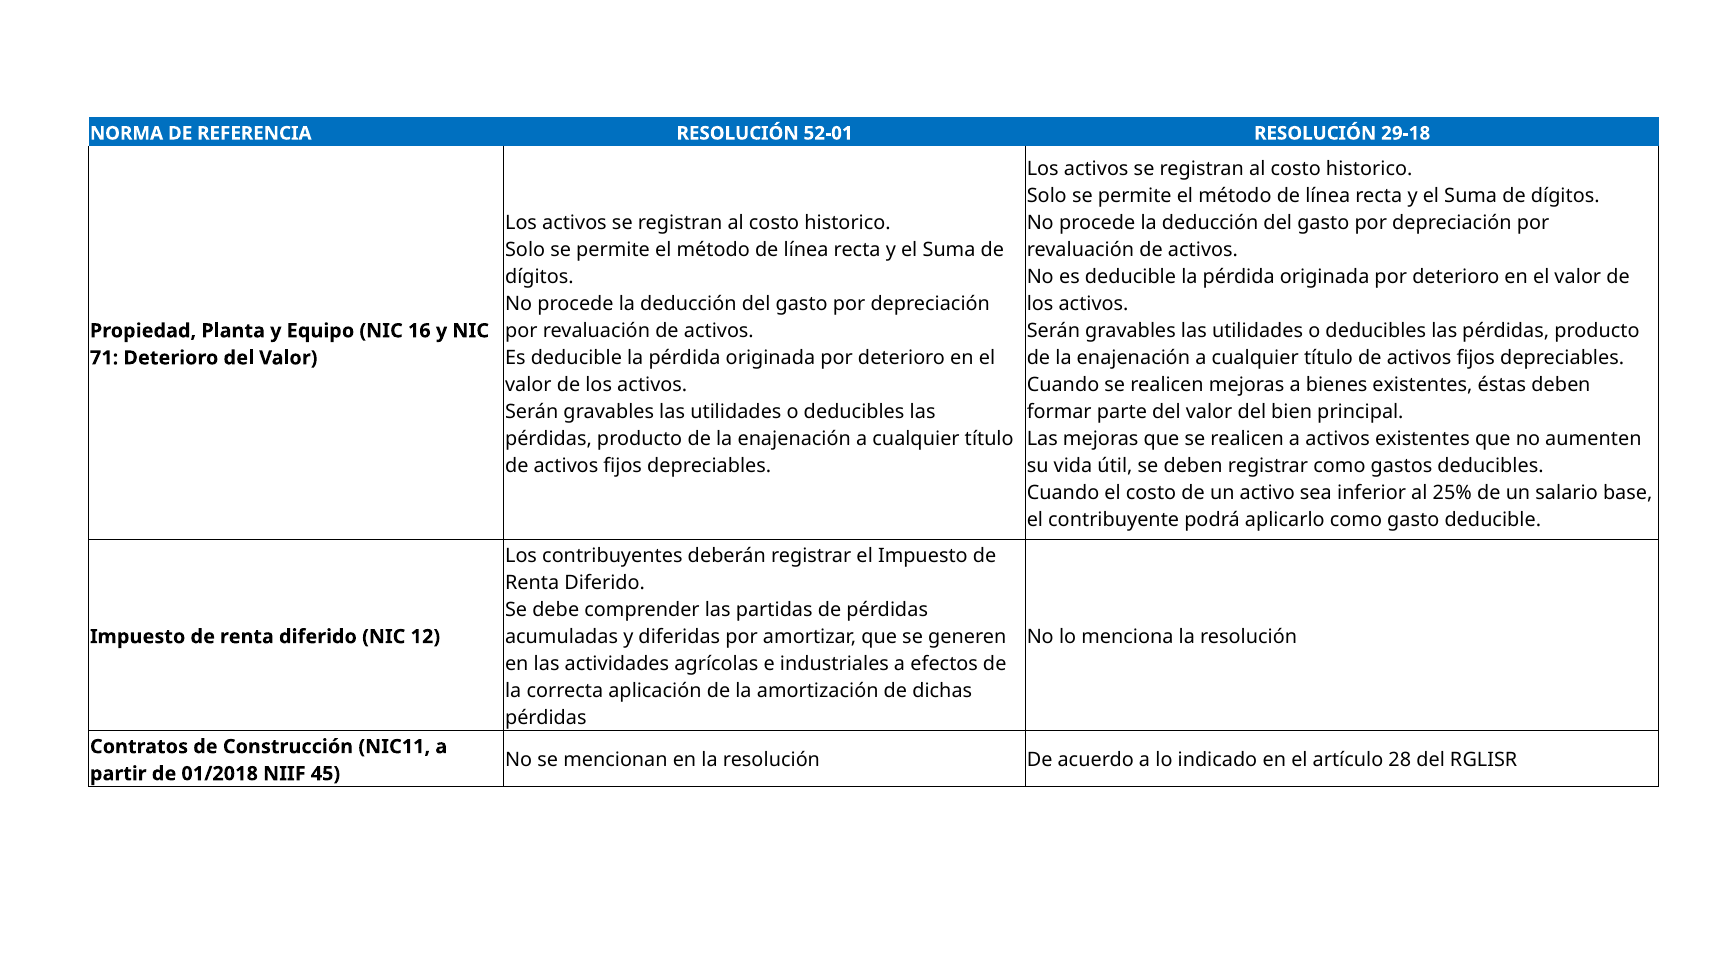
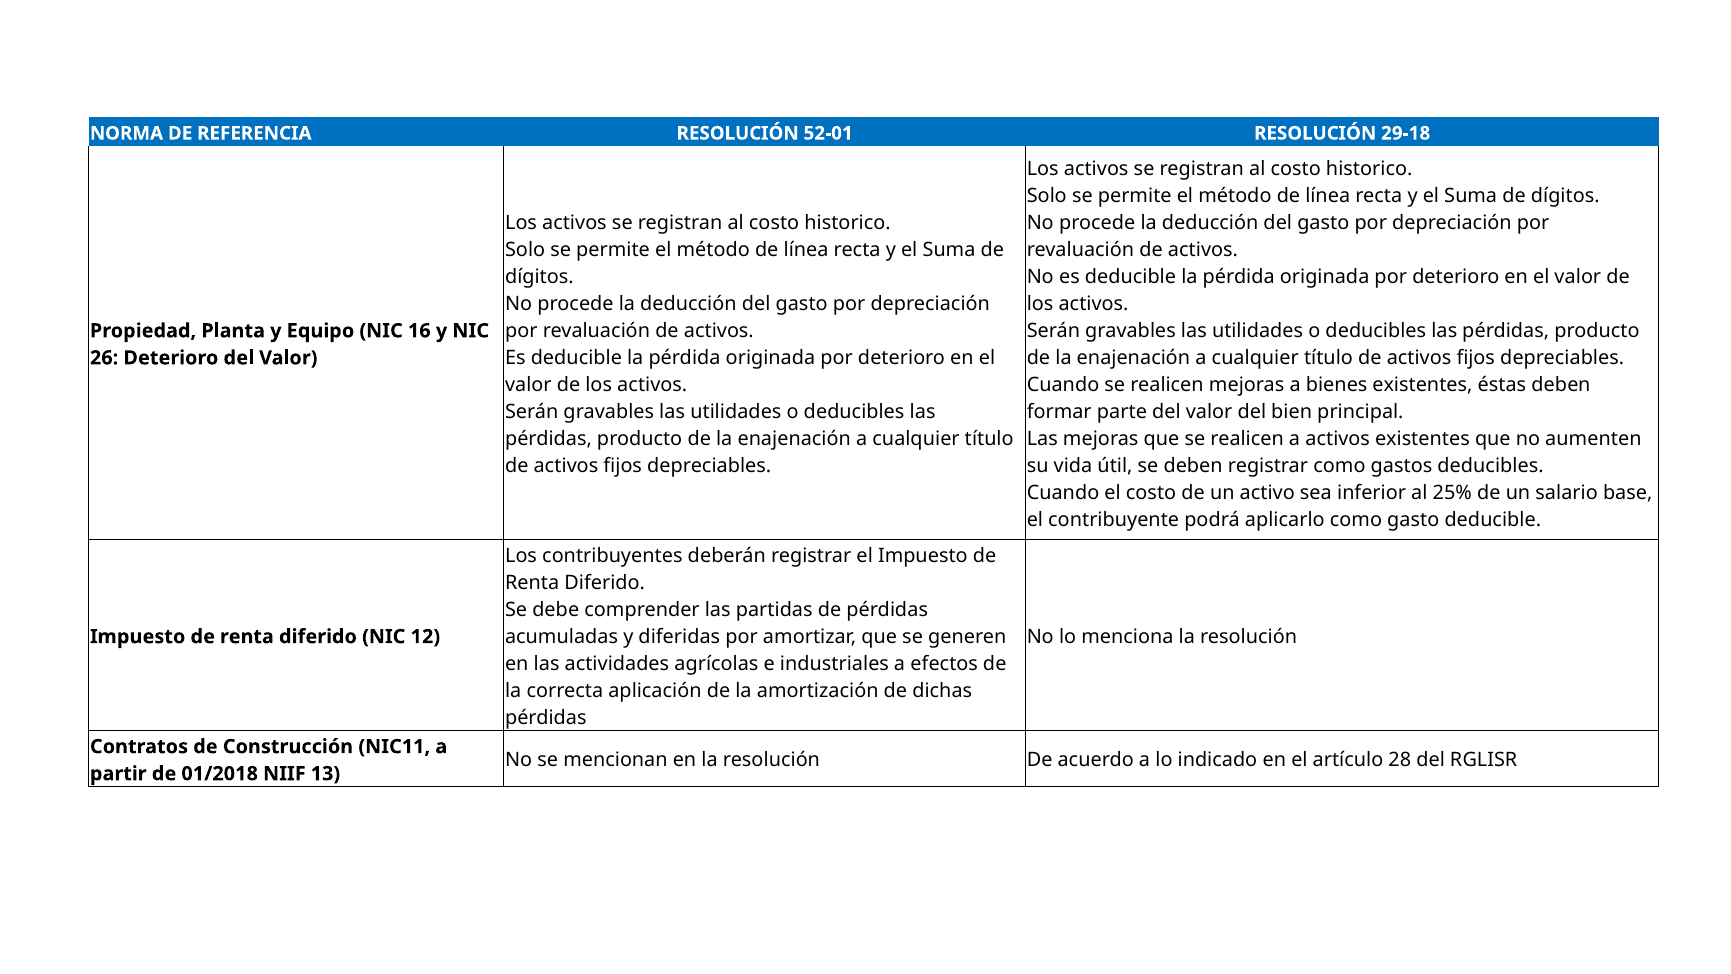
71: 71 -> 26
45: 45 -> 13
